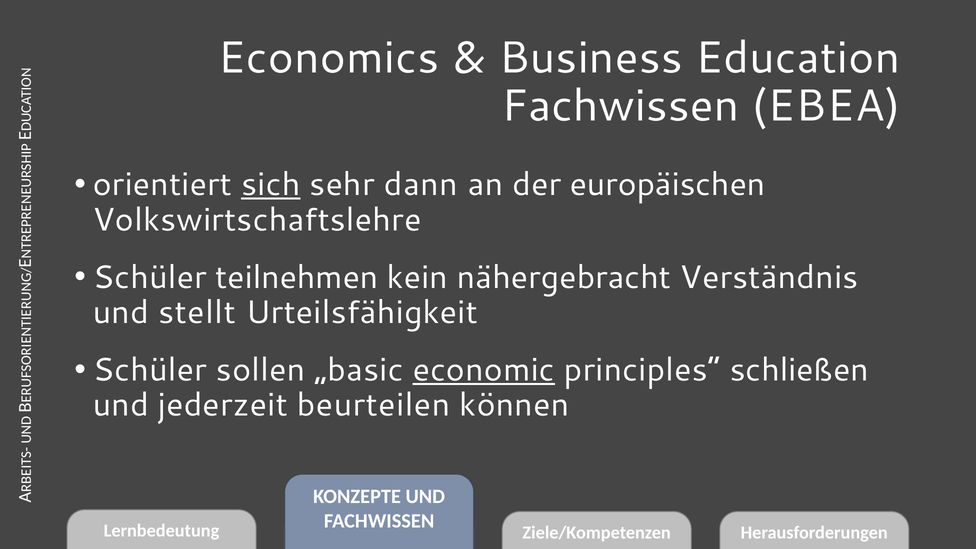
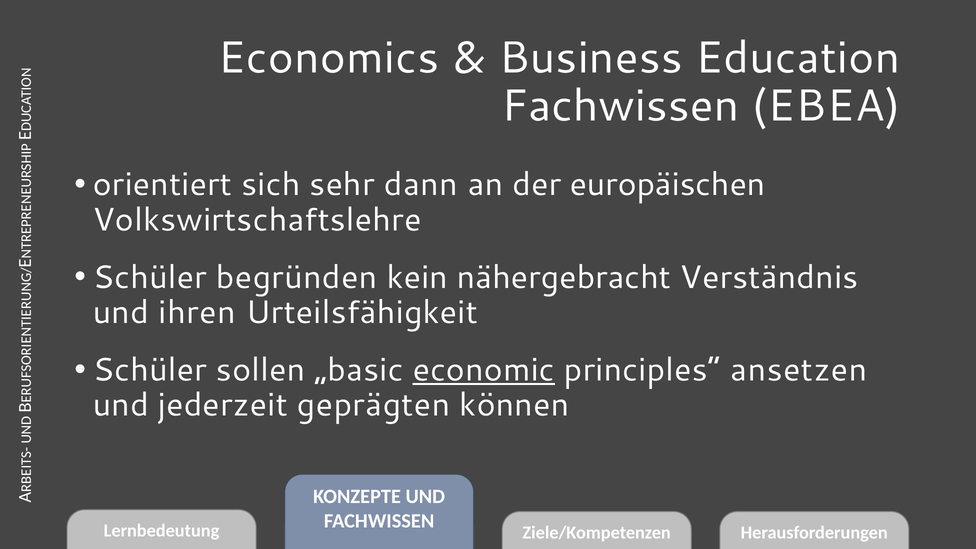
sich underline: present -> none
teilnehmen: teilnehmen -> begründen
stellt: stellt -> ihren
schließen: schließen -> ansetzen
beurteilen: beurteilen -> geprägten
